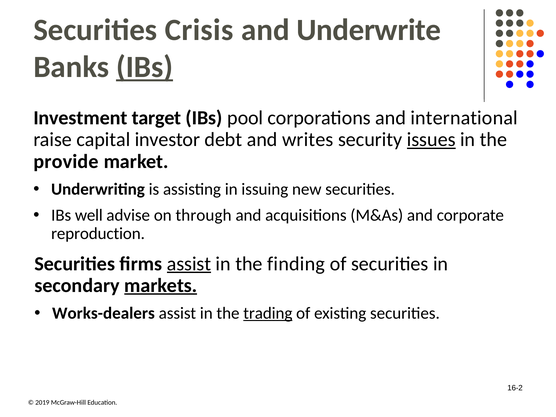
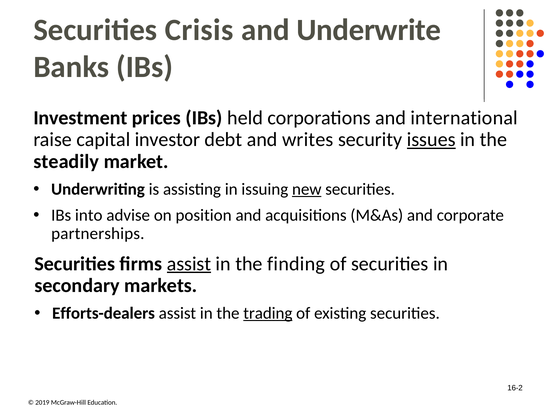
IBs at (145, 67) underline: present -> none
target: target -> prices
pool: pool -> held
provide: provide -> steadily
new underline: none -> present
well: well -> into
through: through -> position
reproduction: reproduction -> partnerships
markets underline: present -> none
Works-dealers: Works-dealers -> Efforts-dealers
